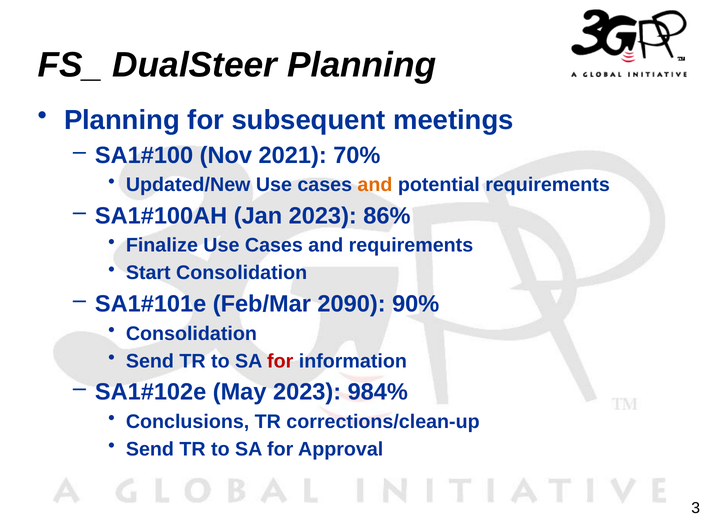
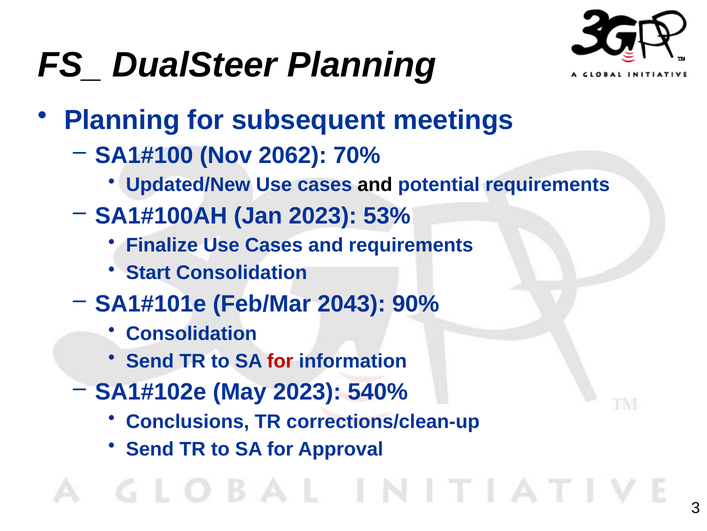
2021: 2021 -> 2062
and at (375, 185) colour: orange -> black
86%: 86% -> 53%
2090: 2090 -> 2043
984%: 984% -> 540%
